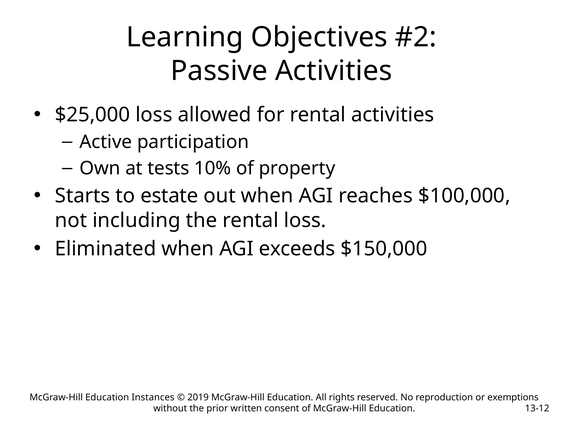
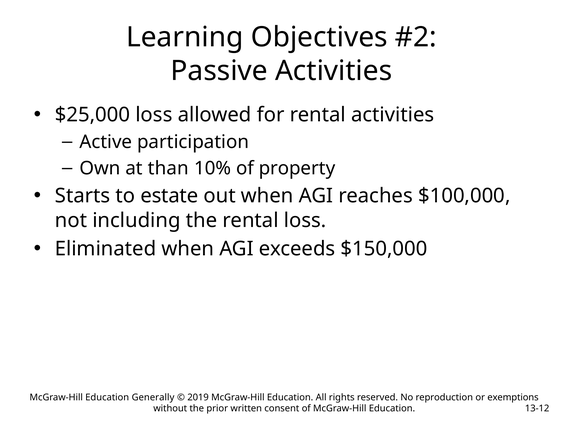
tests: tests -> than
Instances: Instances -> Generally
